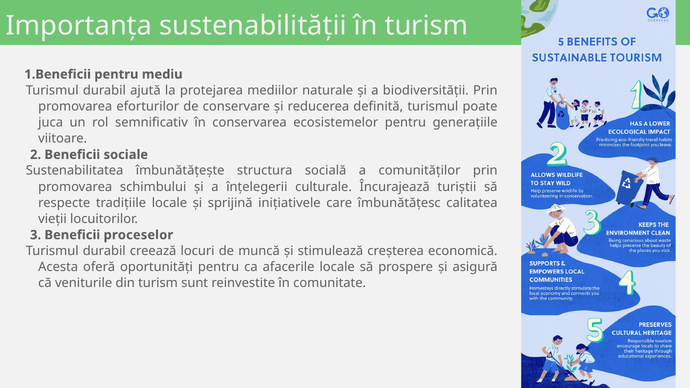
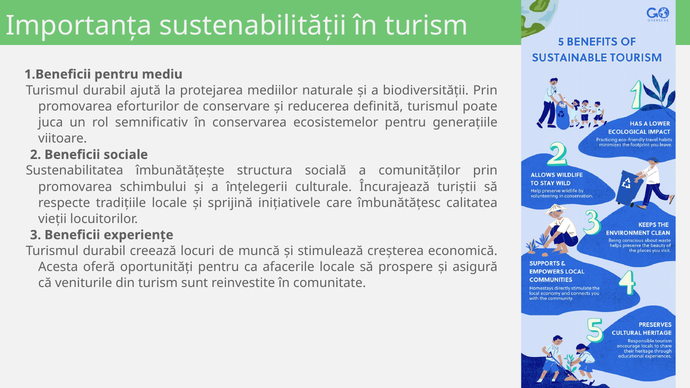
proceselor: proceselor -> experiențe
